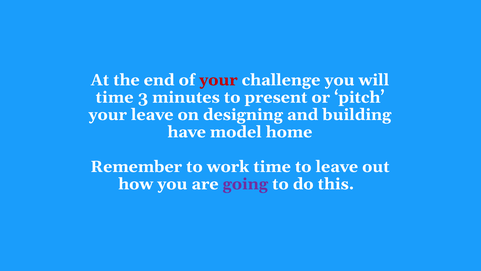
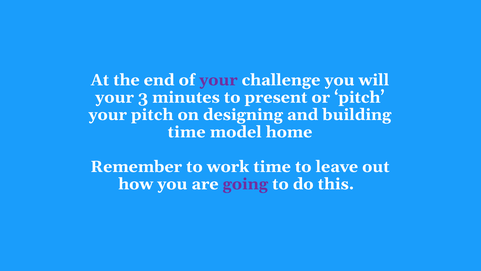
your at (218, 80) colour: red -> purple
time at (115, 97): time -> your
your leave: leave -> pitch
have at (187, 132): have -> time
